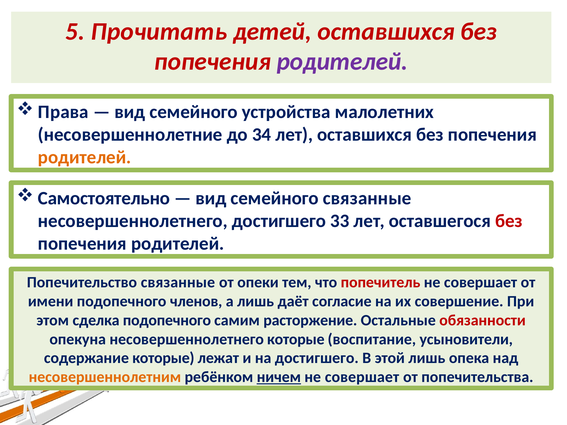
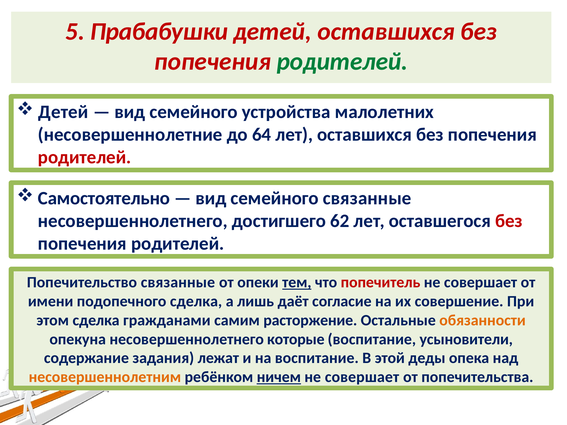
Прочитать: Прочитать -> Прабабушки
родителей at (342, 62) colour: purple -> green
Права at (63, 112): Права -> Детей
34: 34 -> 64
родителей at (85, 157) colour: orange -> red
33: 33 -> 62
тем underline: none -> present
подопечного членов: членов -> сделка
сделка подопечного: подопечного -> гражданами
обязанности colour: red -> orange
содержание которые: которые -> задания
на достигшего: достигшего -> воспитание
этой лишь: лишь -> деды
